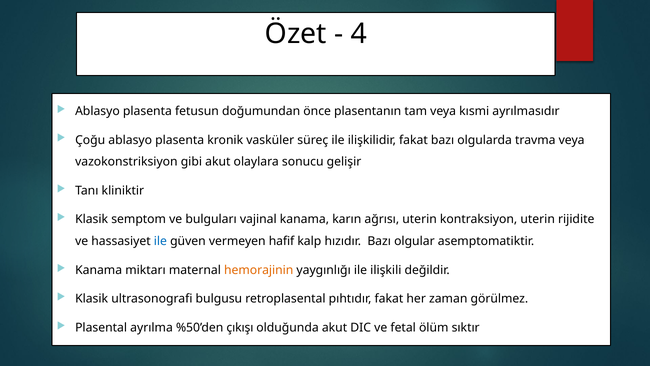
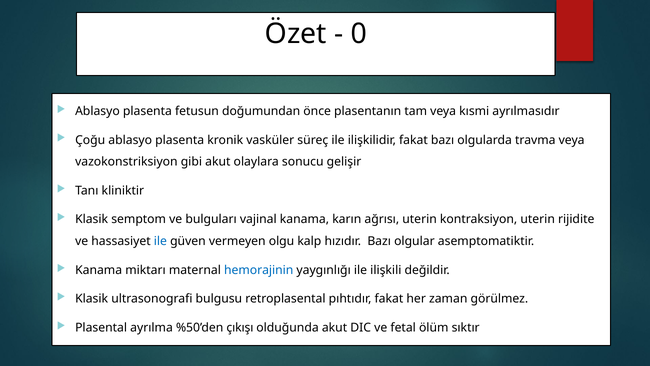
4: 4 -> 0
hafif: hafif -> olgu
hemorajinin colour: orange -> blue
